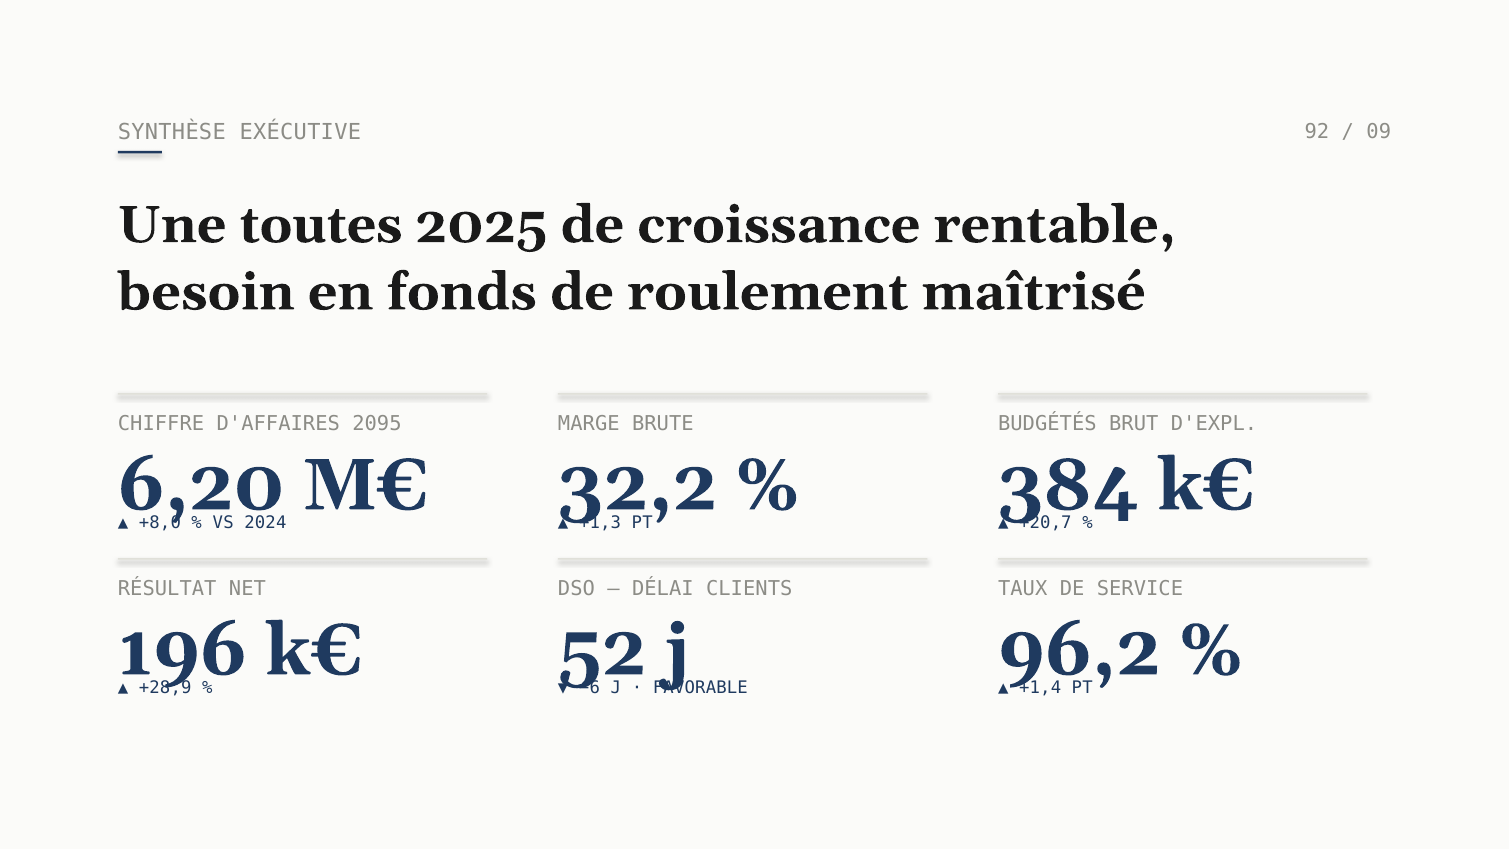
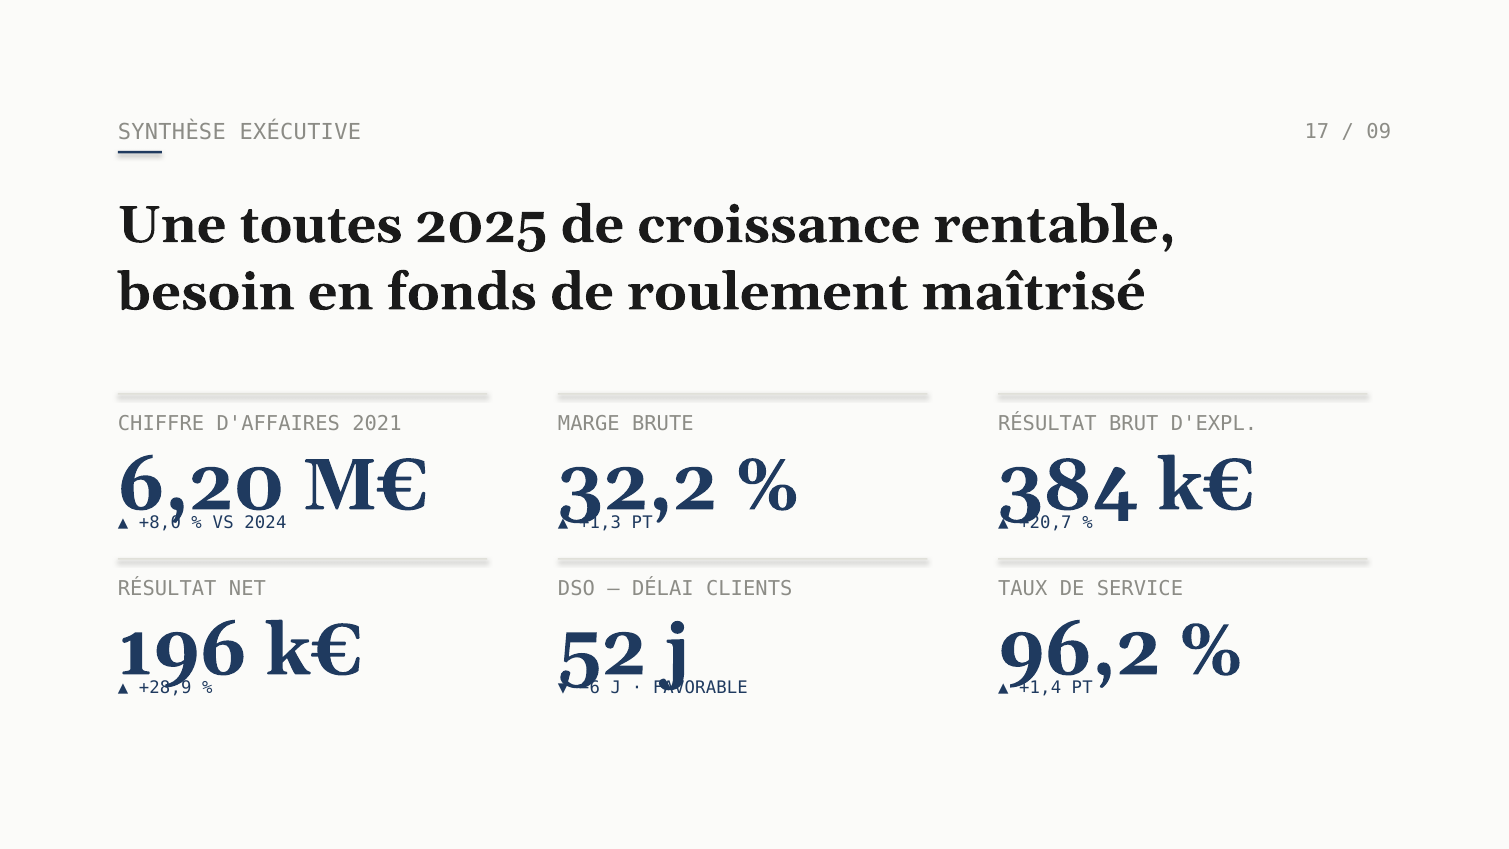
92: 92 -> 17
2095: 2095 -> 2021
BUDGÉTÉS at (1047, 424): BUDGÉTÉS -> RÉSULTAT
